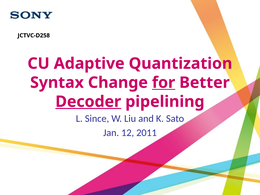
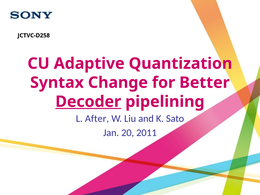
for underline: present -> none
Since: Since -> After
12: 12 -> 20
